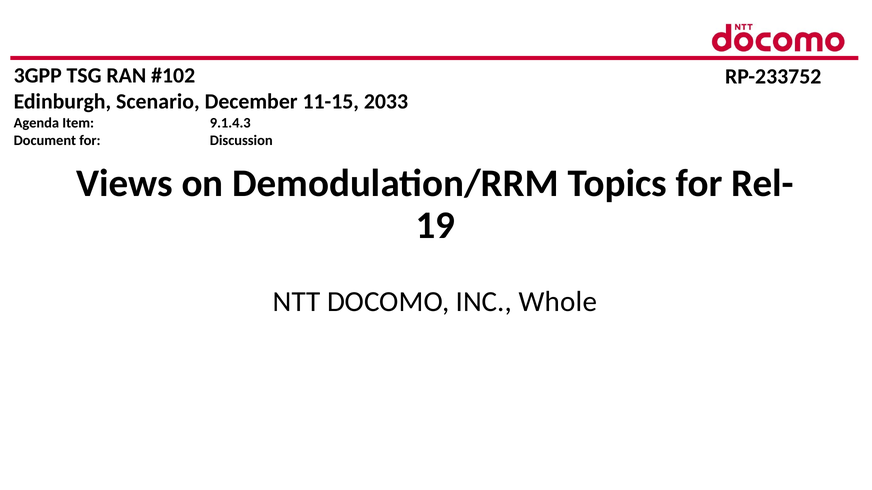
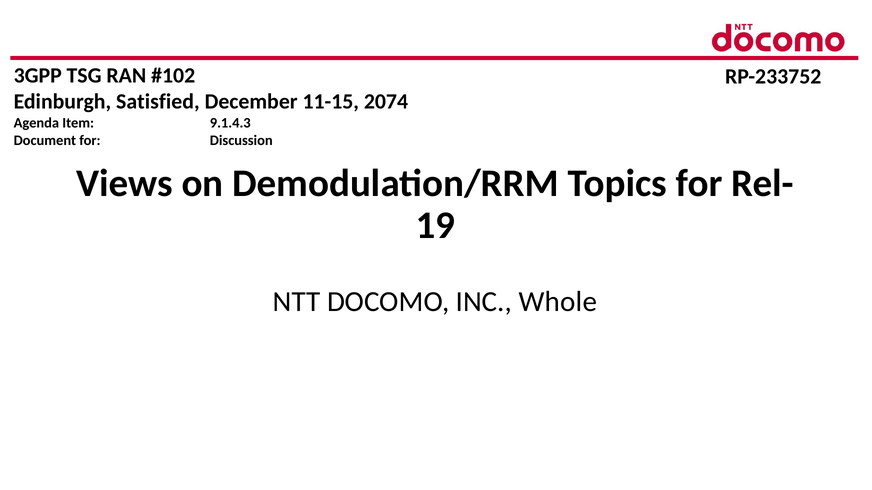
Scenario: Scenario -> Satisfied
2033: 2033 -> 2074
